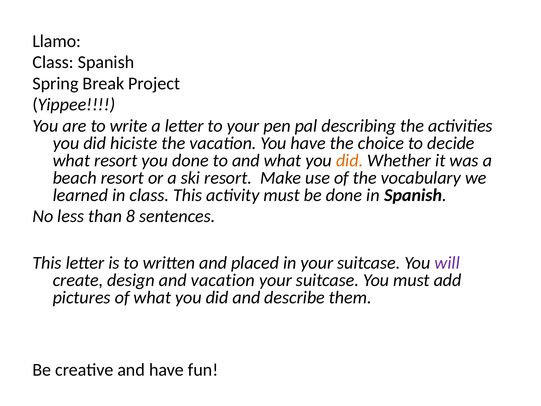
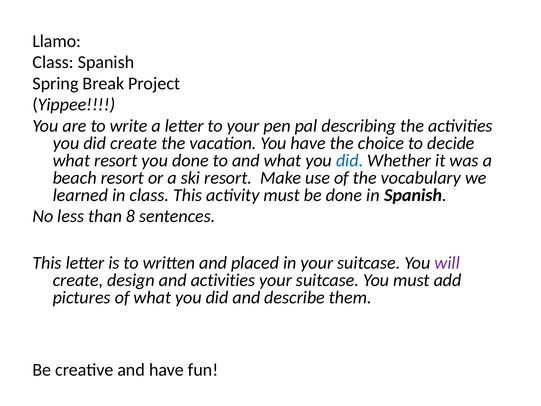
did hiciste: hiciste -> create
did at (350, 160) colour: orange -> blue
and vacation: vacation -> activities
